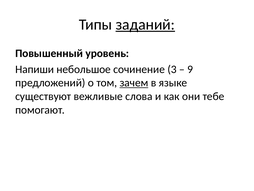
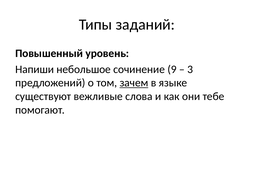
заданий underline: present -> none
3: 3 -> 9
9: 9 -> 3
